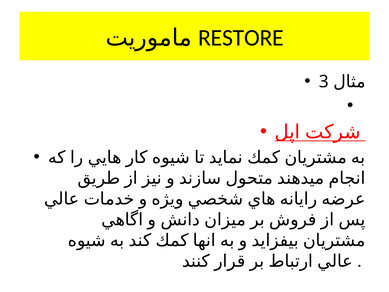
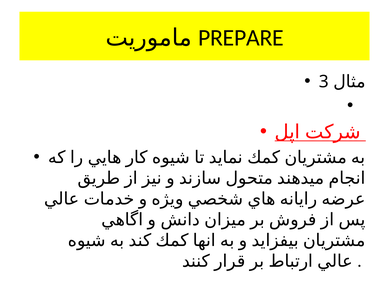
RESTORE: RESTORE -> PREPARE
